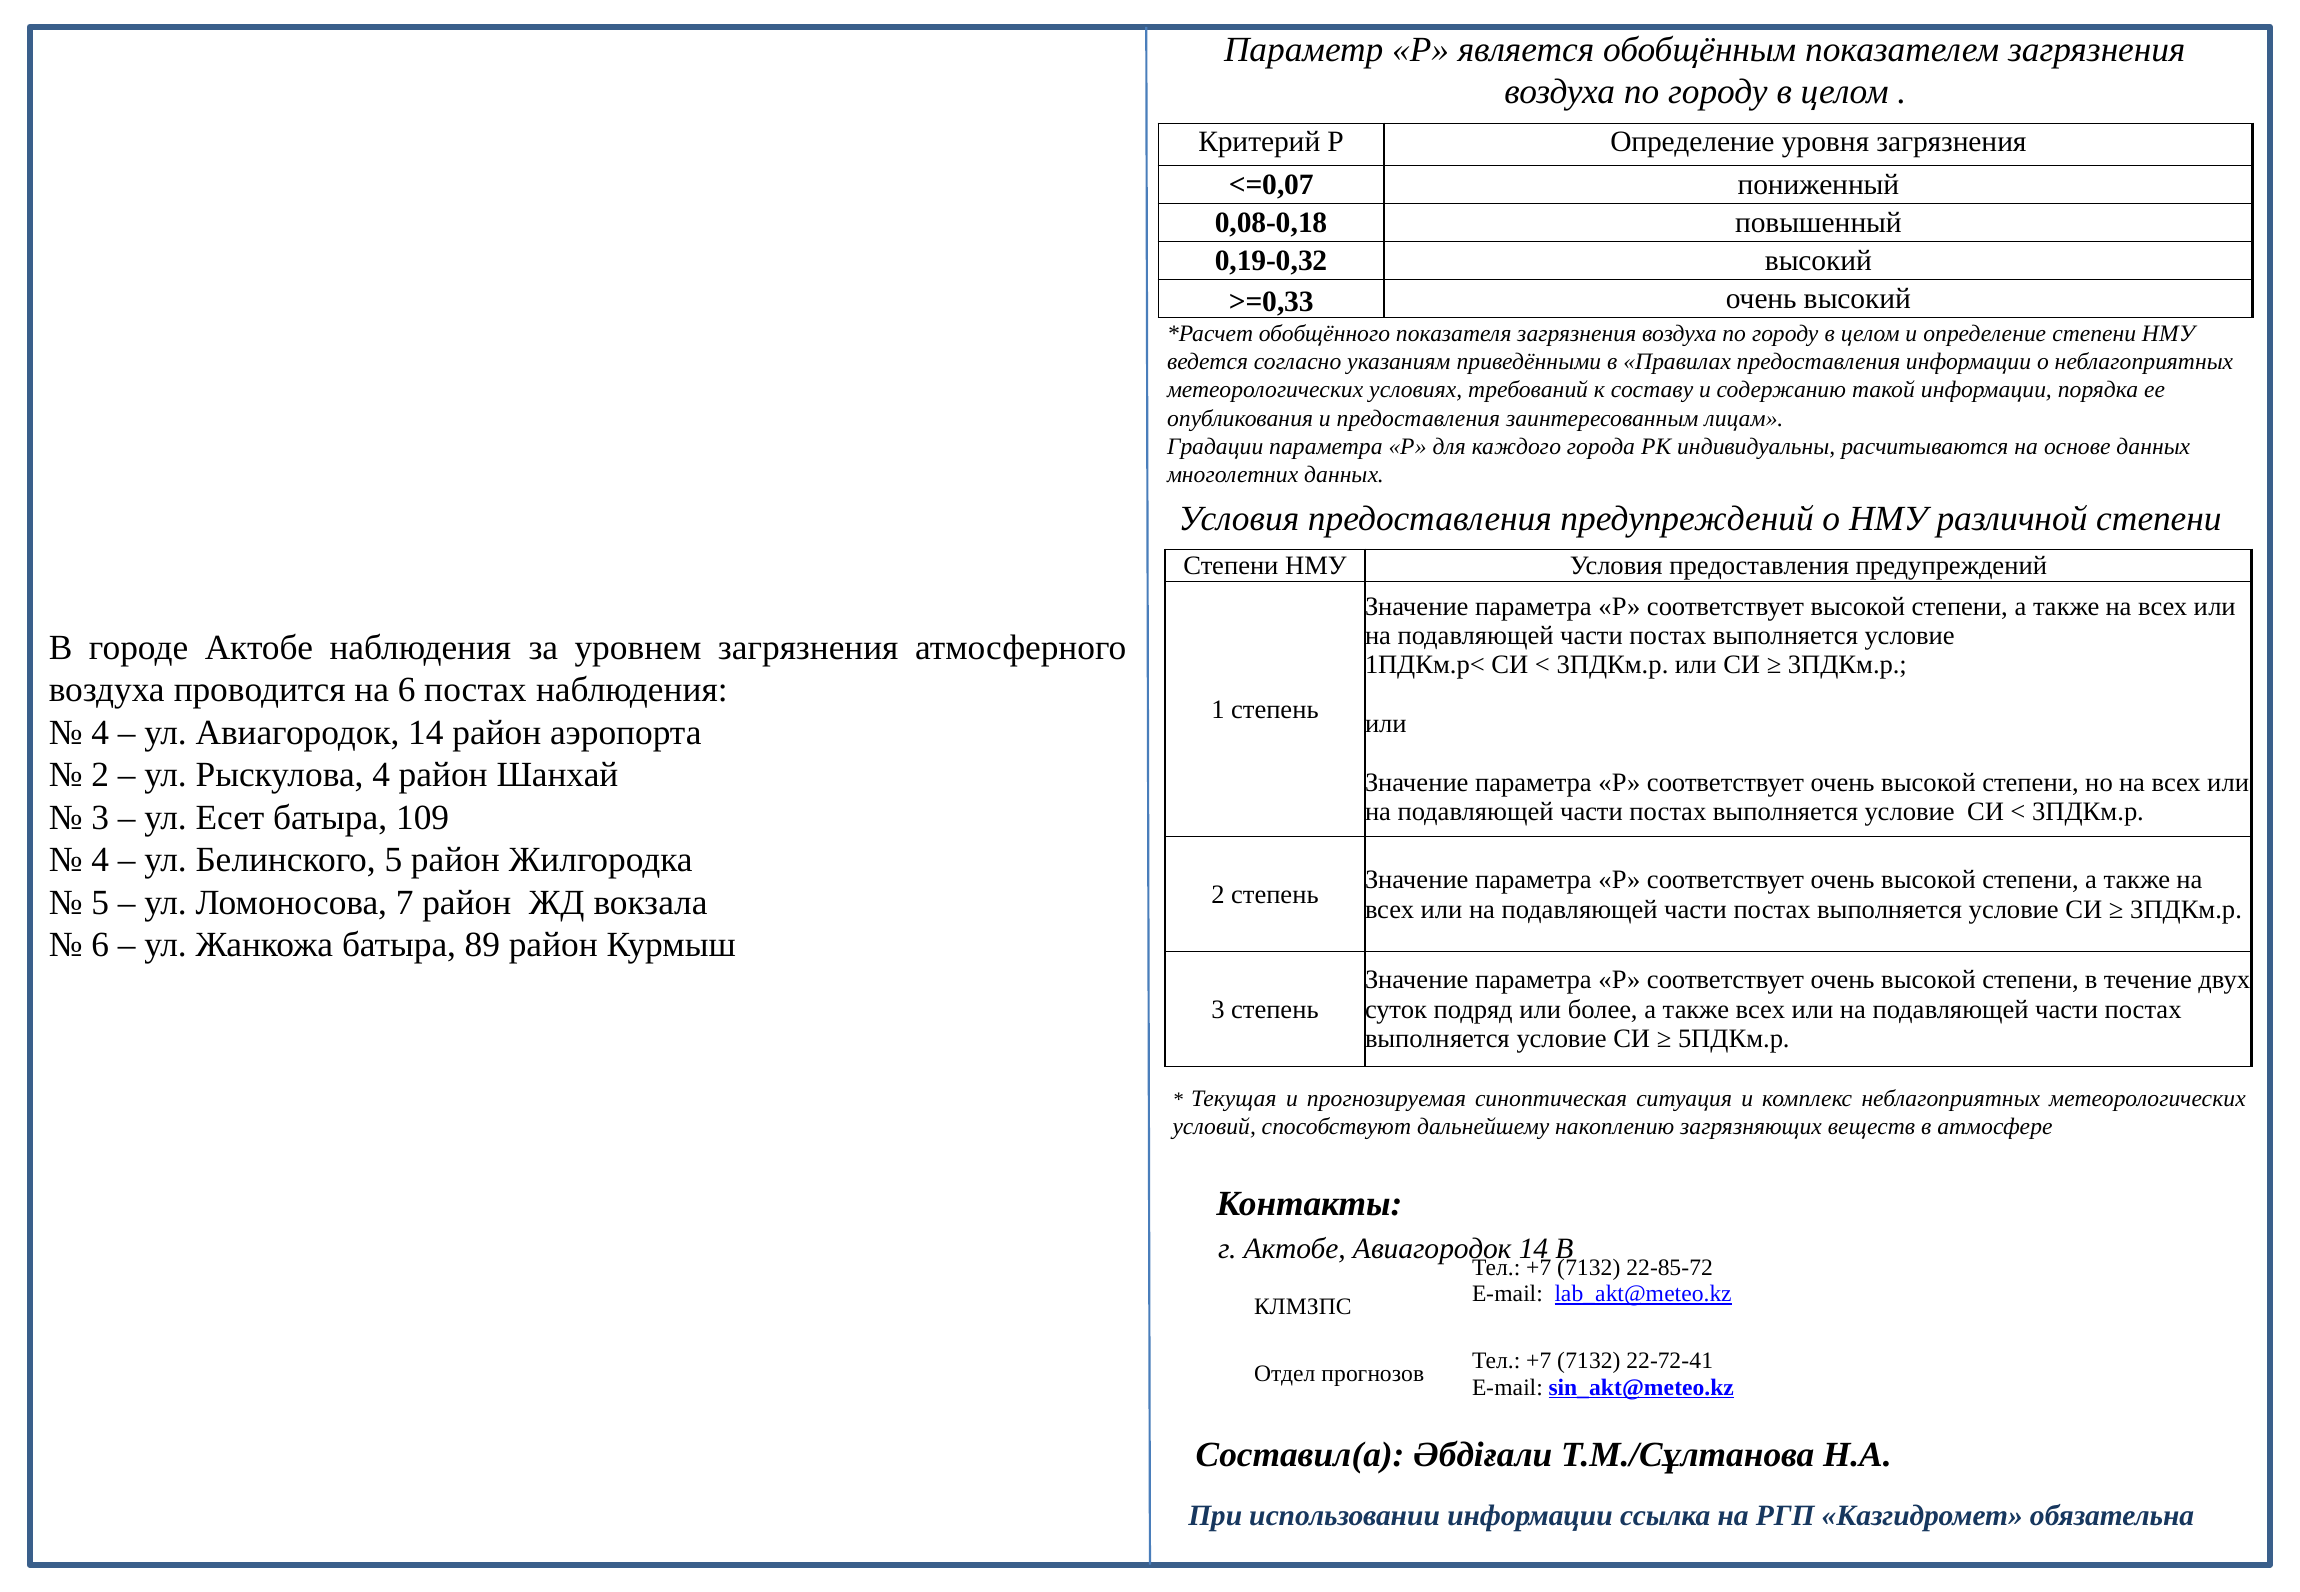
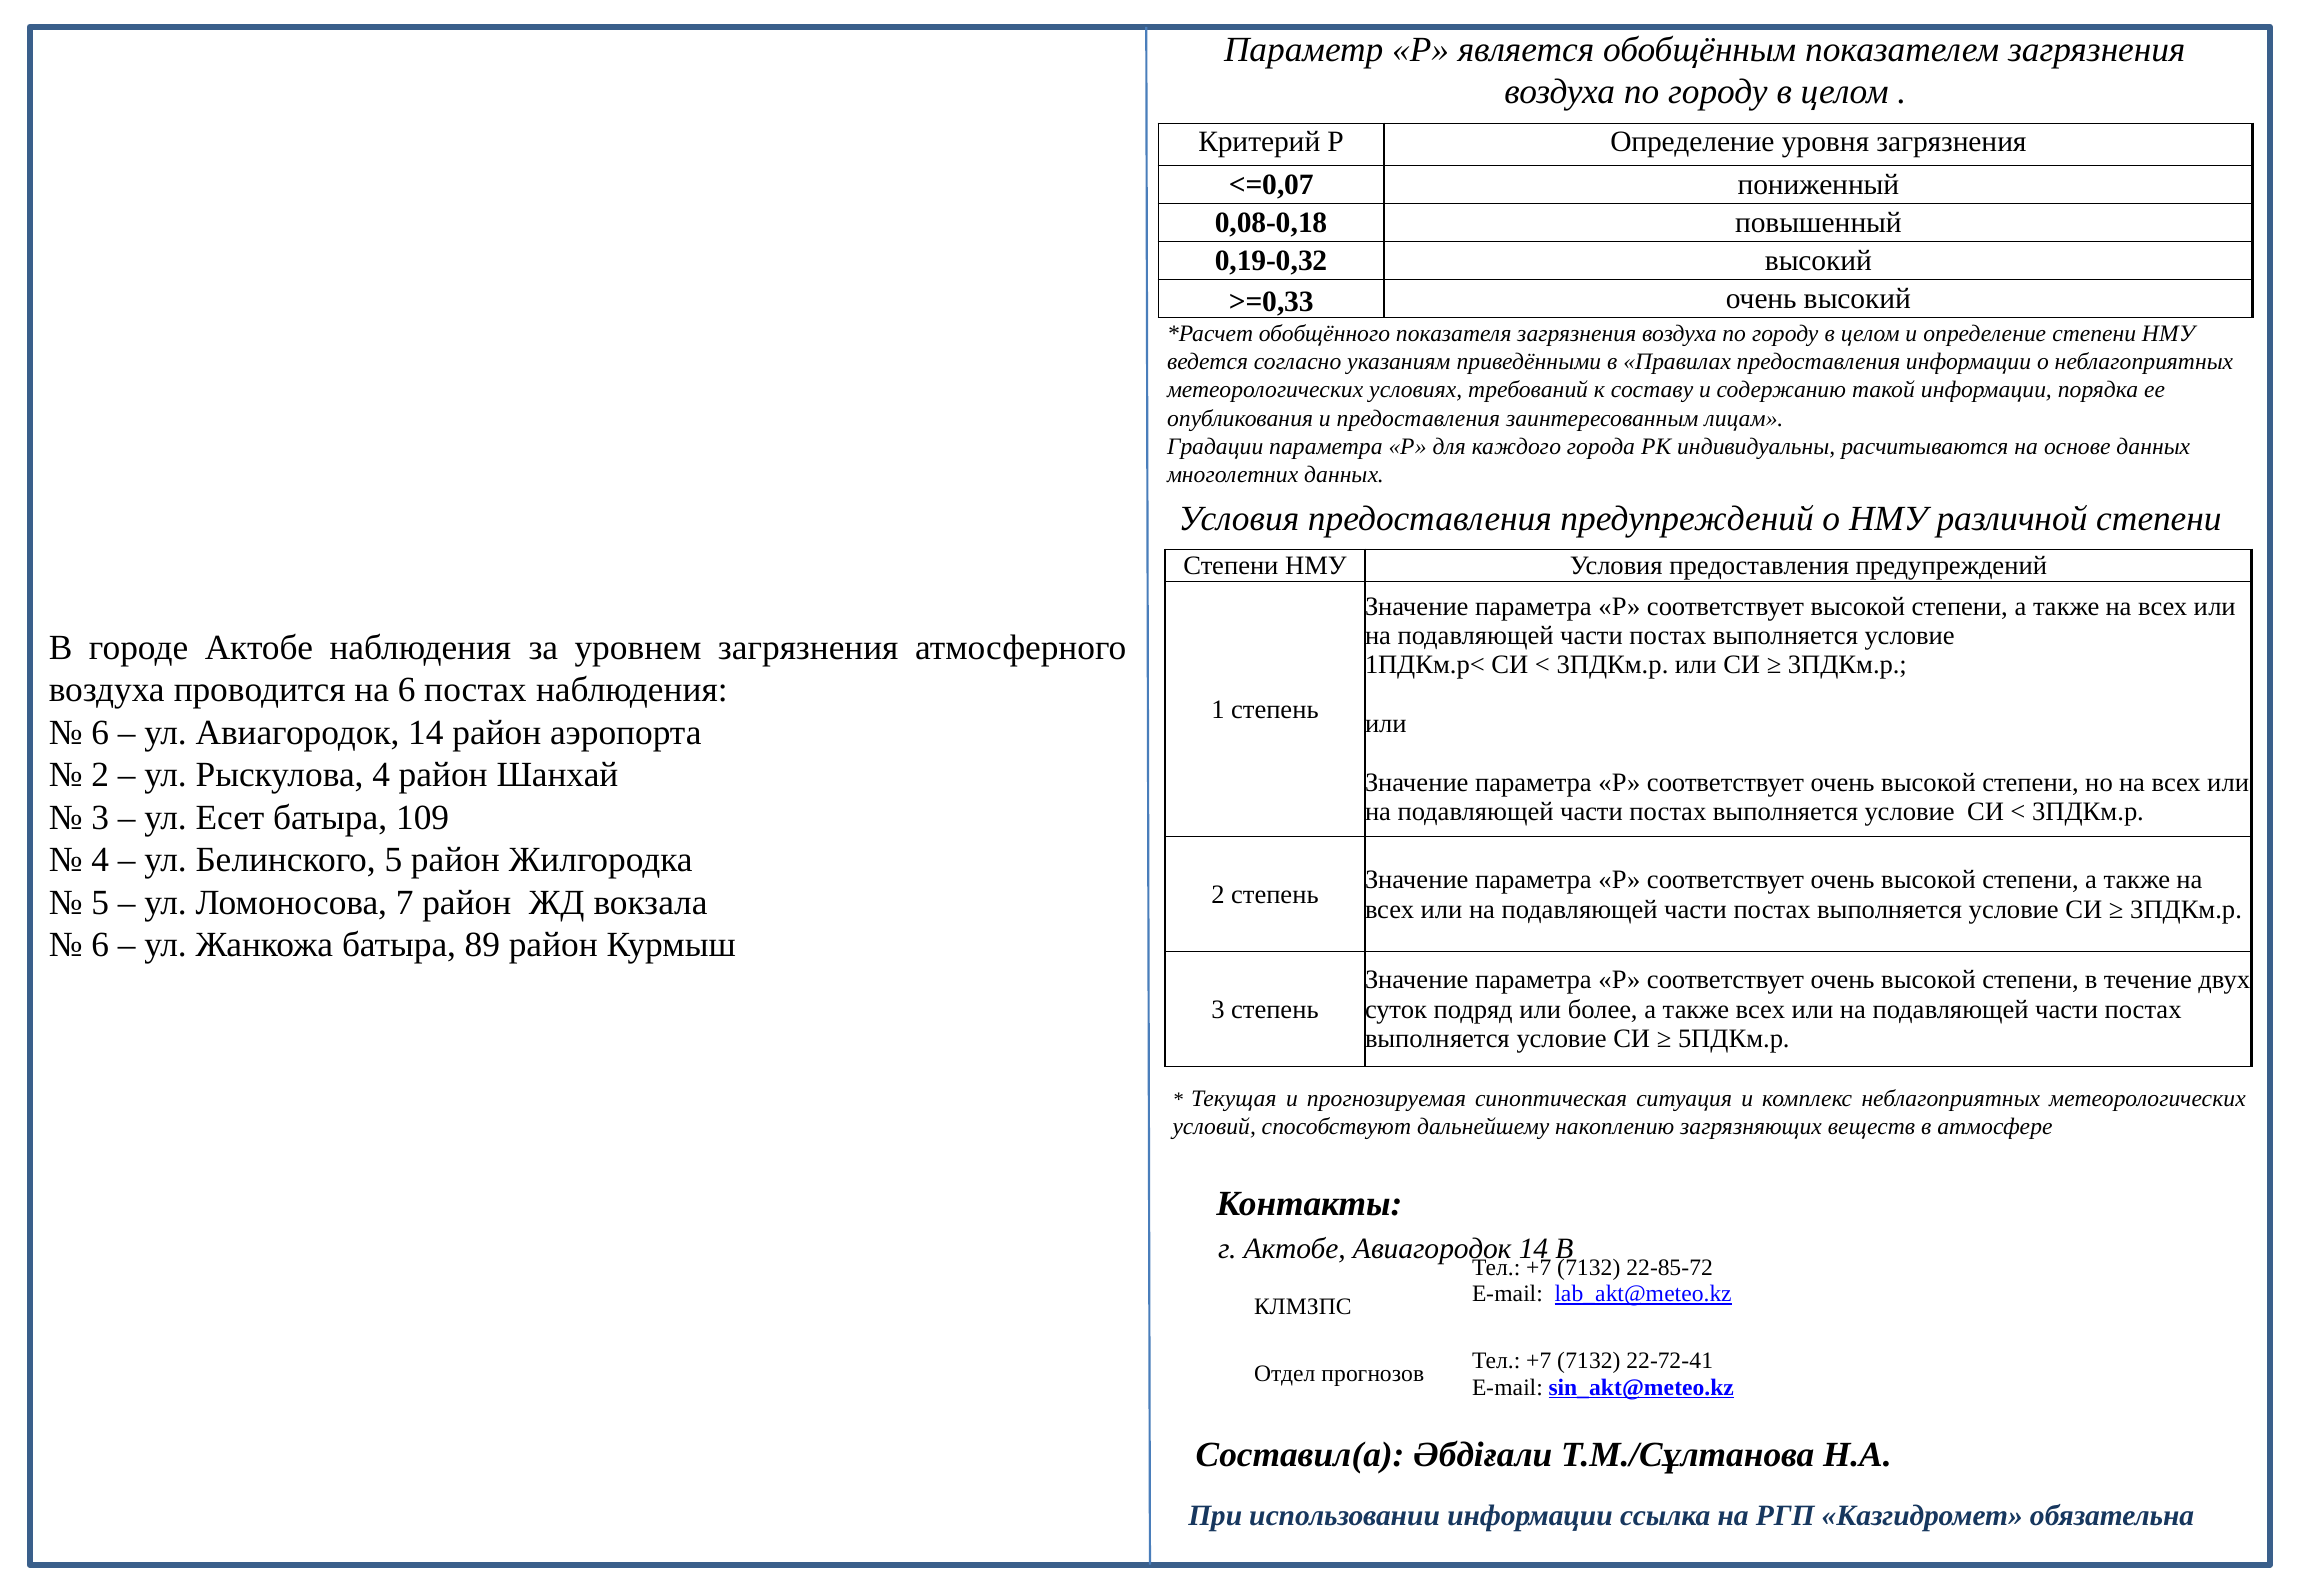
4 at (100, 733): 4 -> 6
